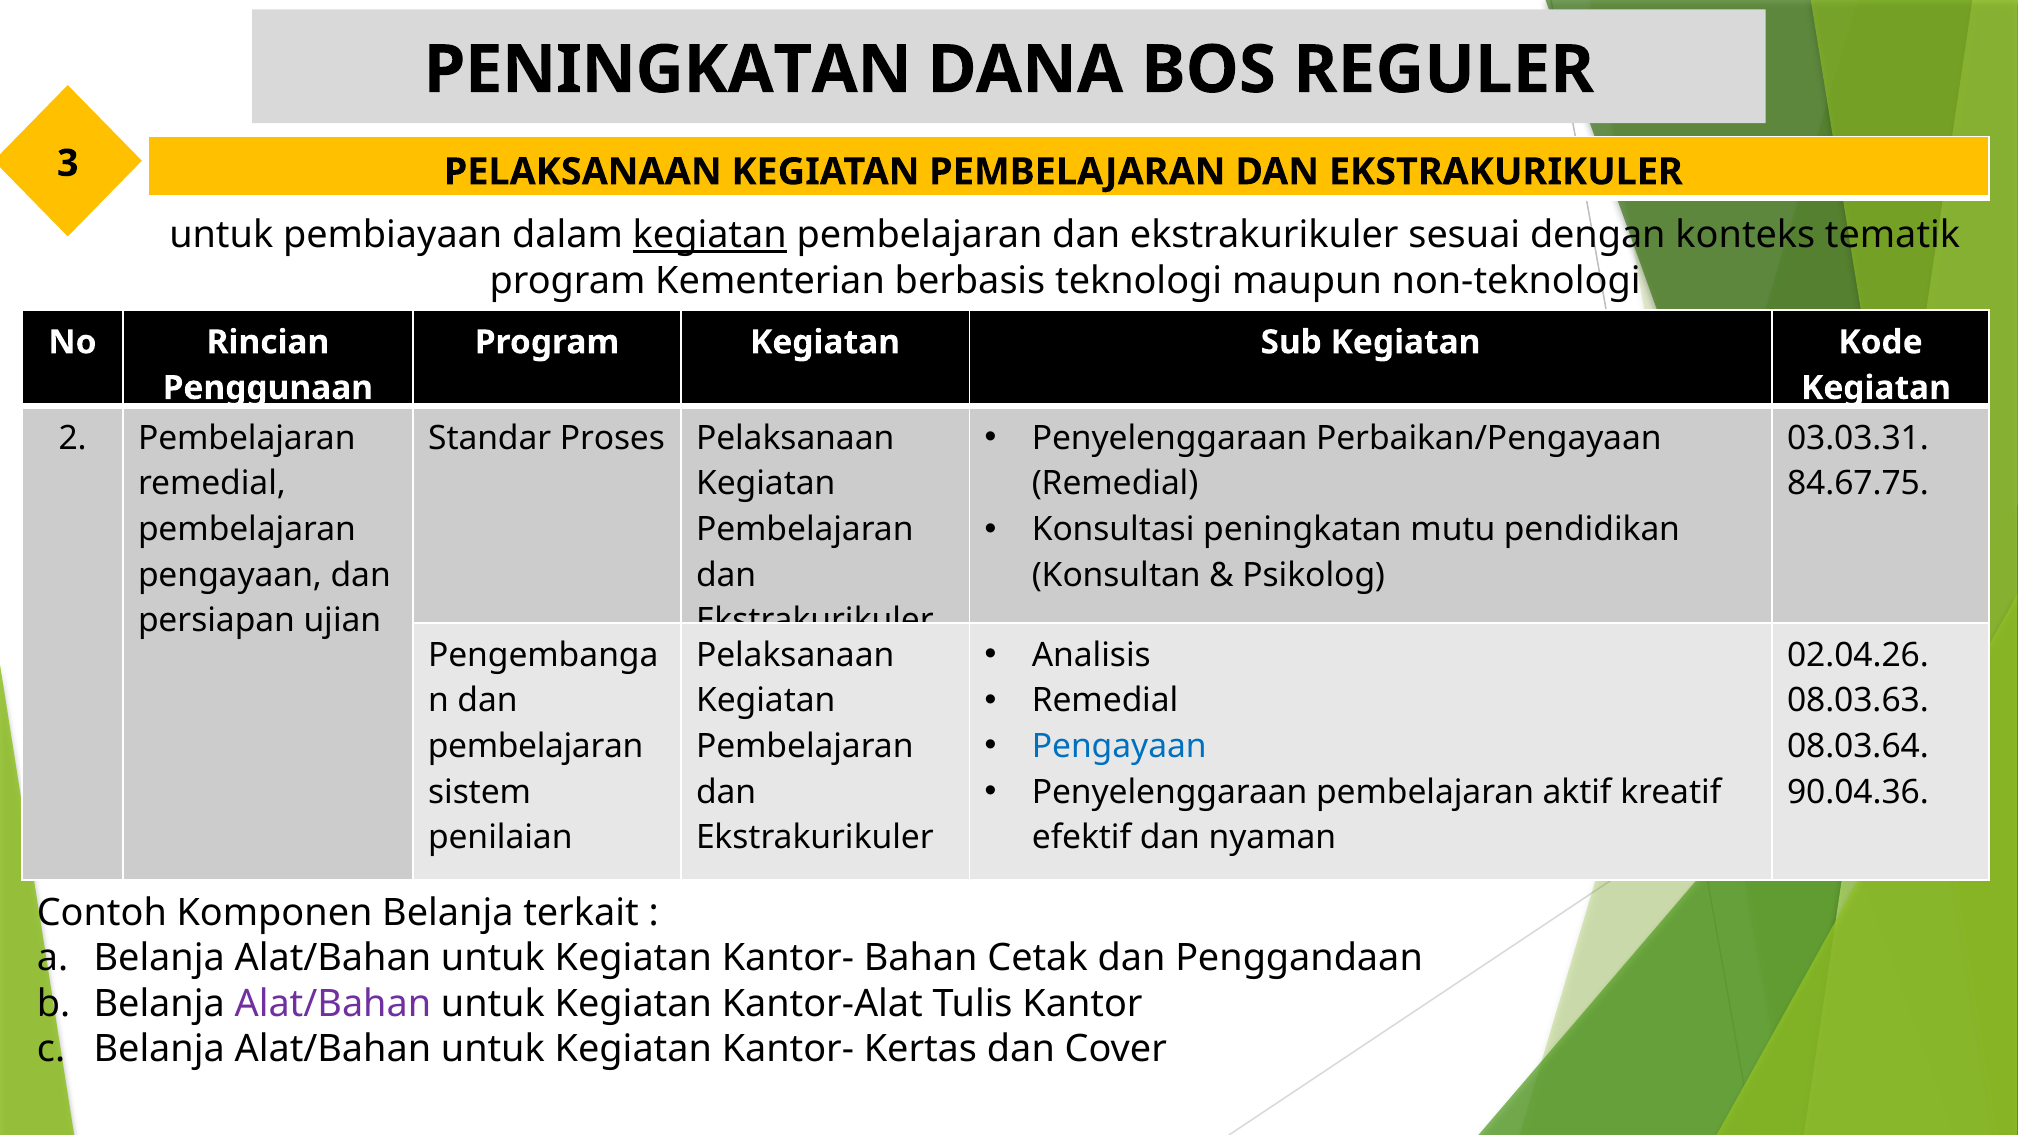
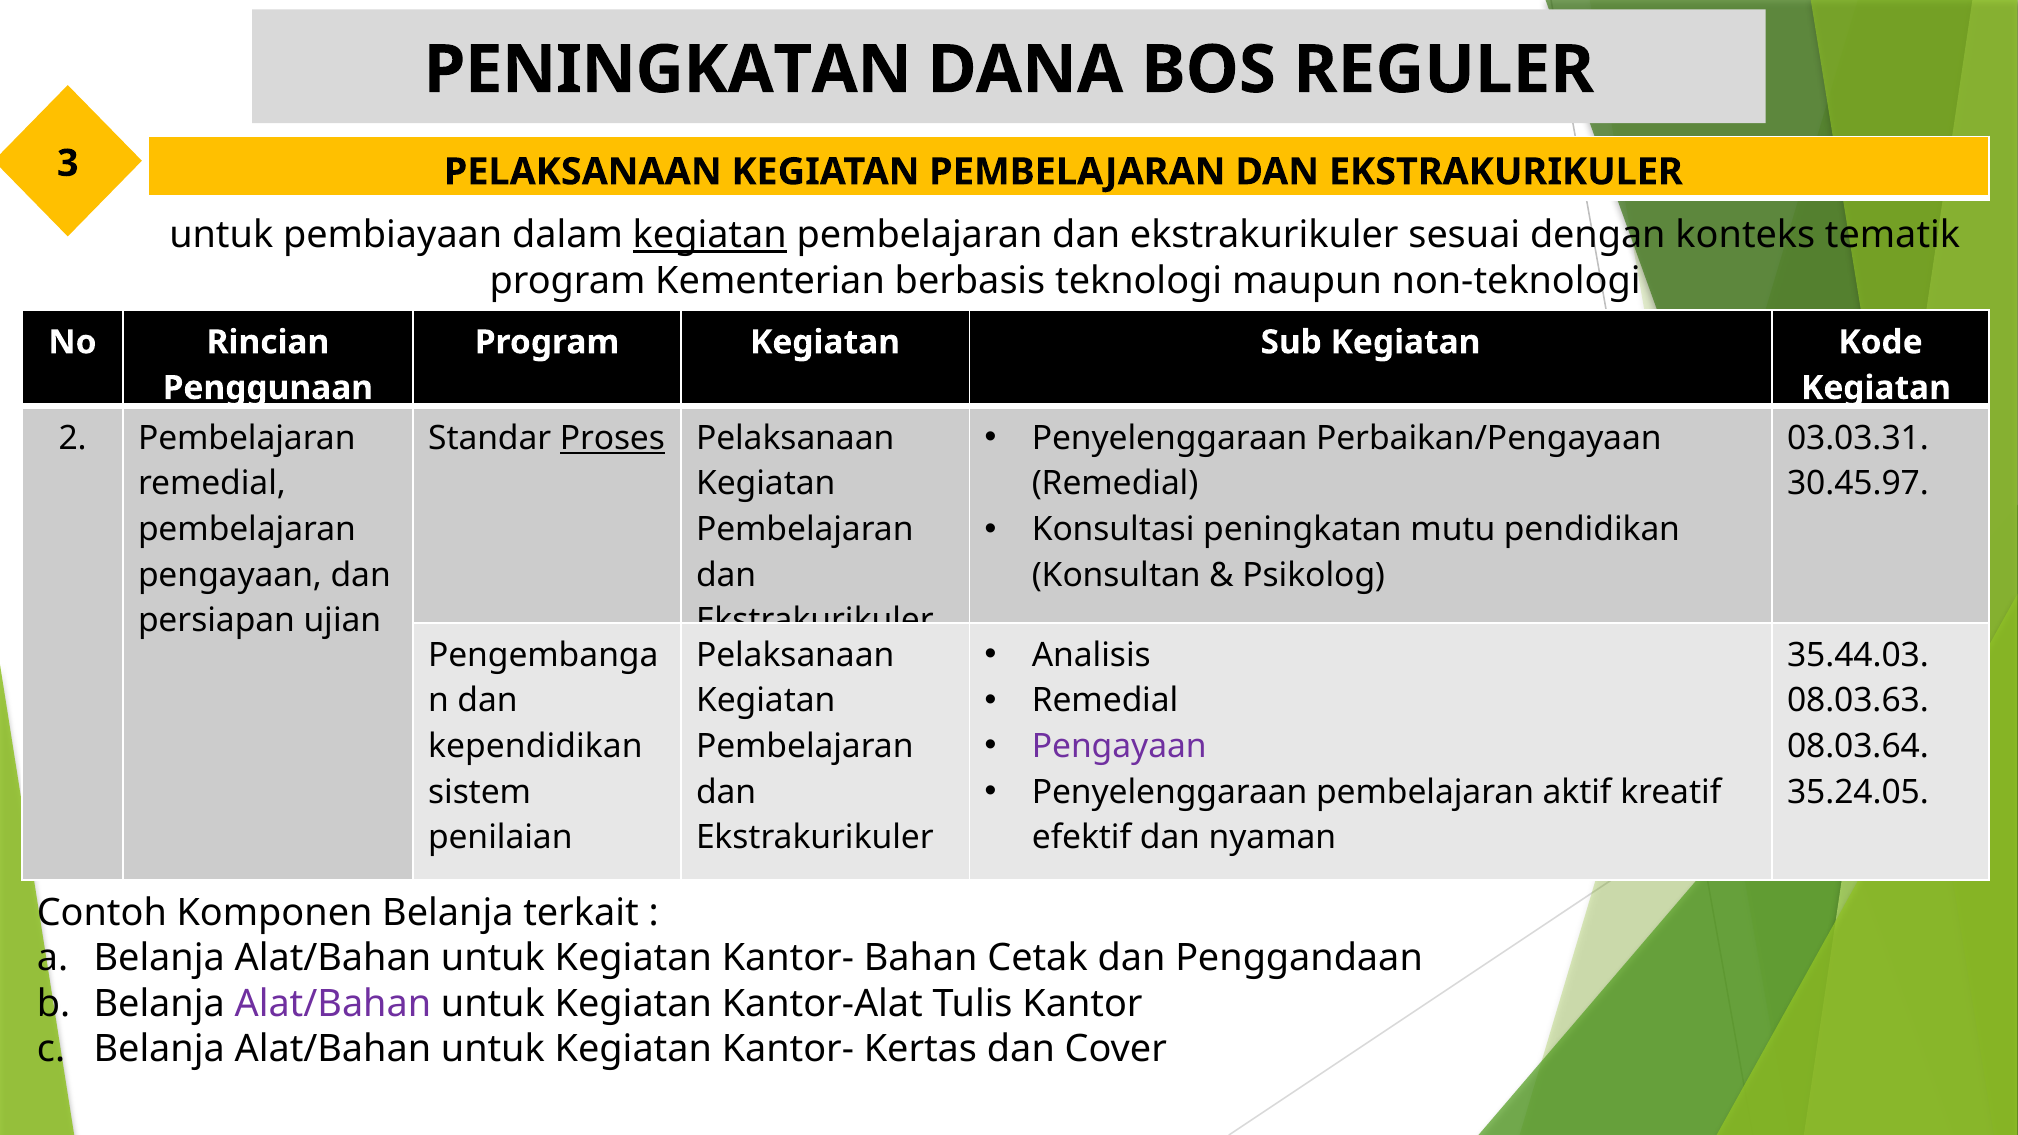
Proses underline: none -> present
84.67.75: 84.67.75 -> 30.45.97
02.04.26: 02.04.26 -> 35.44.03
Pengayaan at (1119, 746) colour: blue -> purple
pembelajaran at (536, 746): pembelajaran -> kependidikan
90.04.36: 90.04.36 -> 35.24.05
